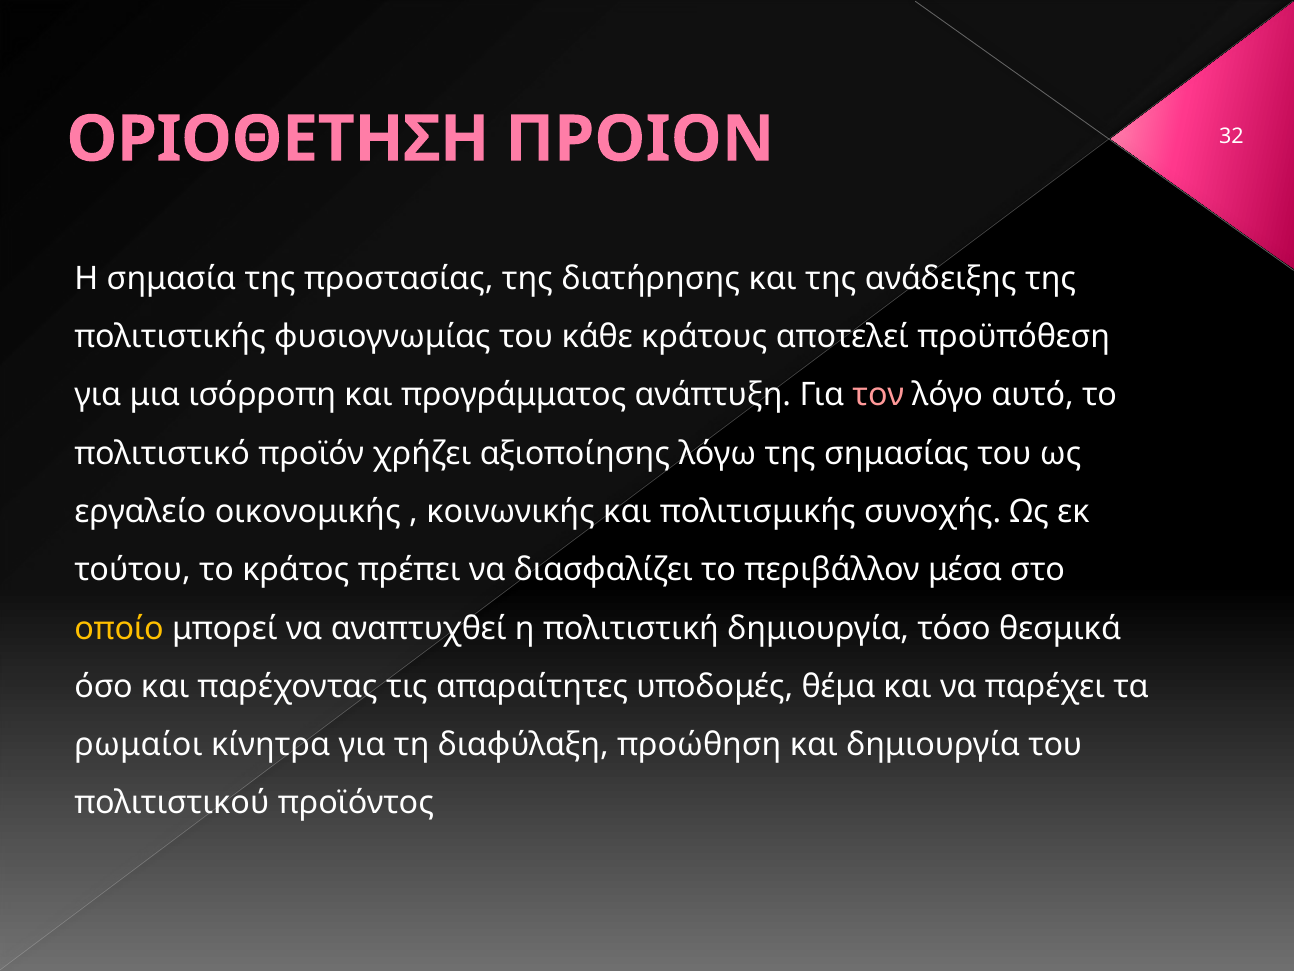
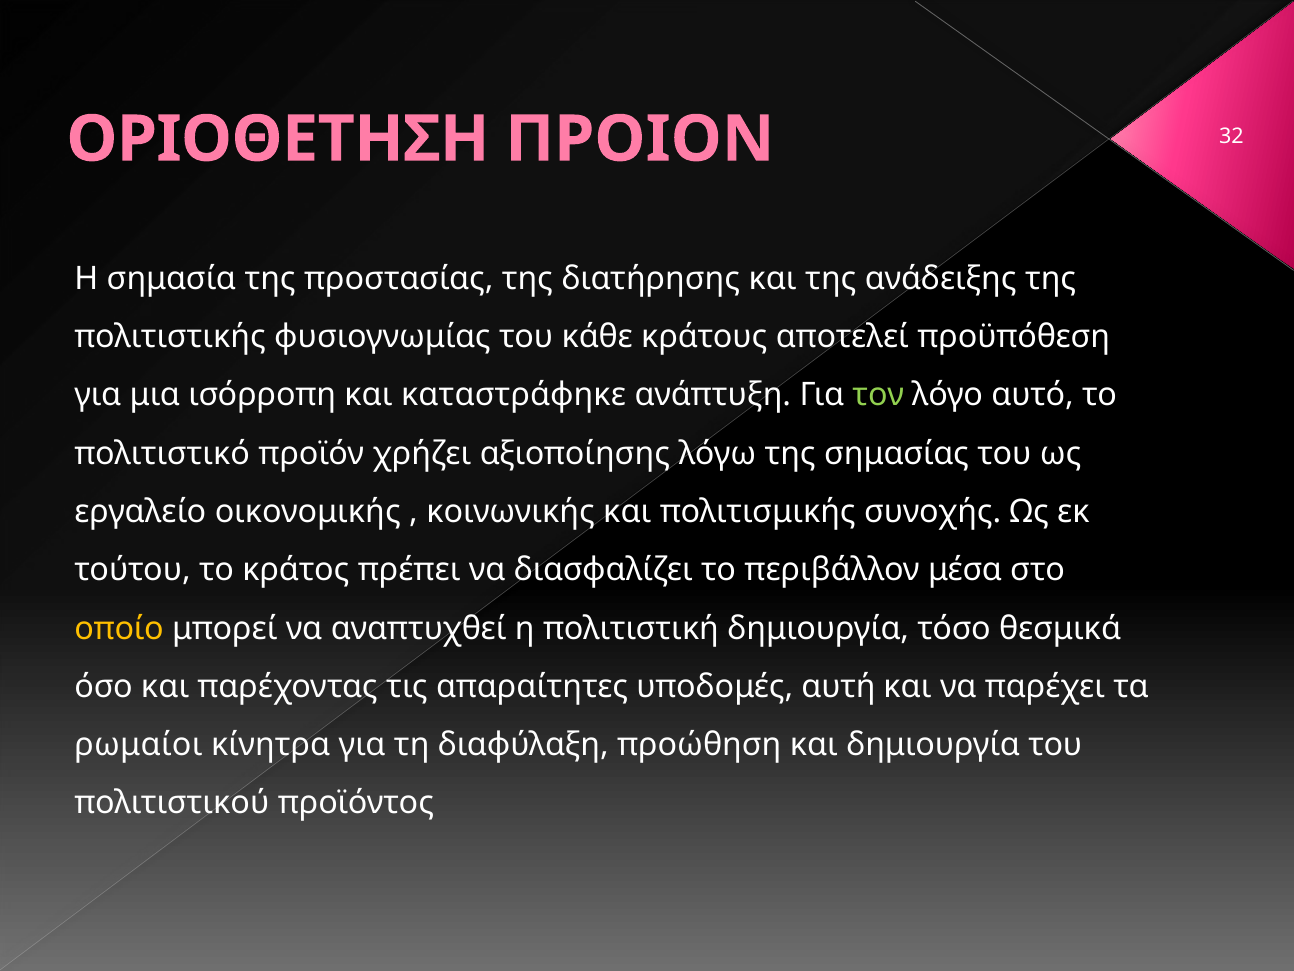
προγράμματος: προγράμματος -> καταστράφηκε
τον colour: pink -> light green
θέμα: θέμα -> αυτή
